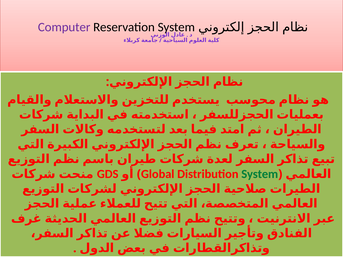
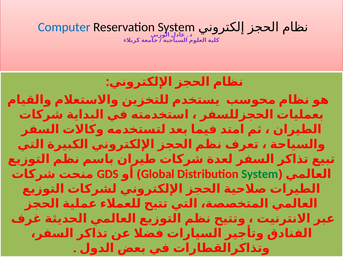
Computer colour: purple -> blue
